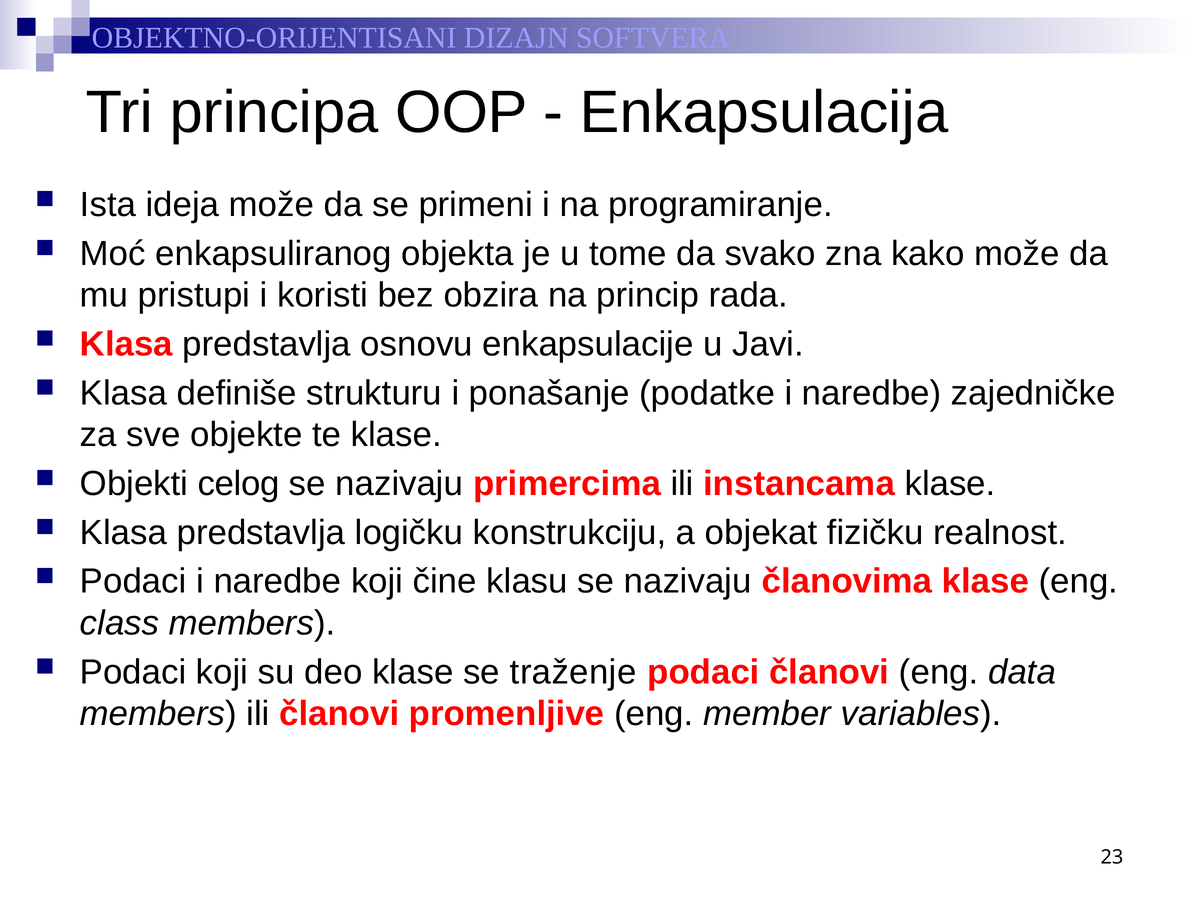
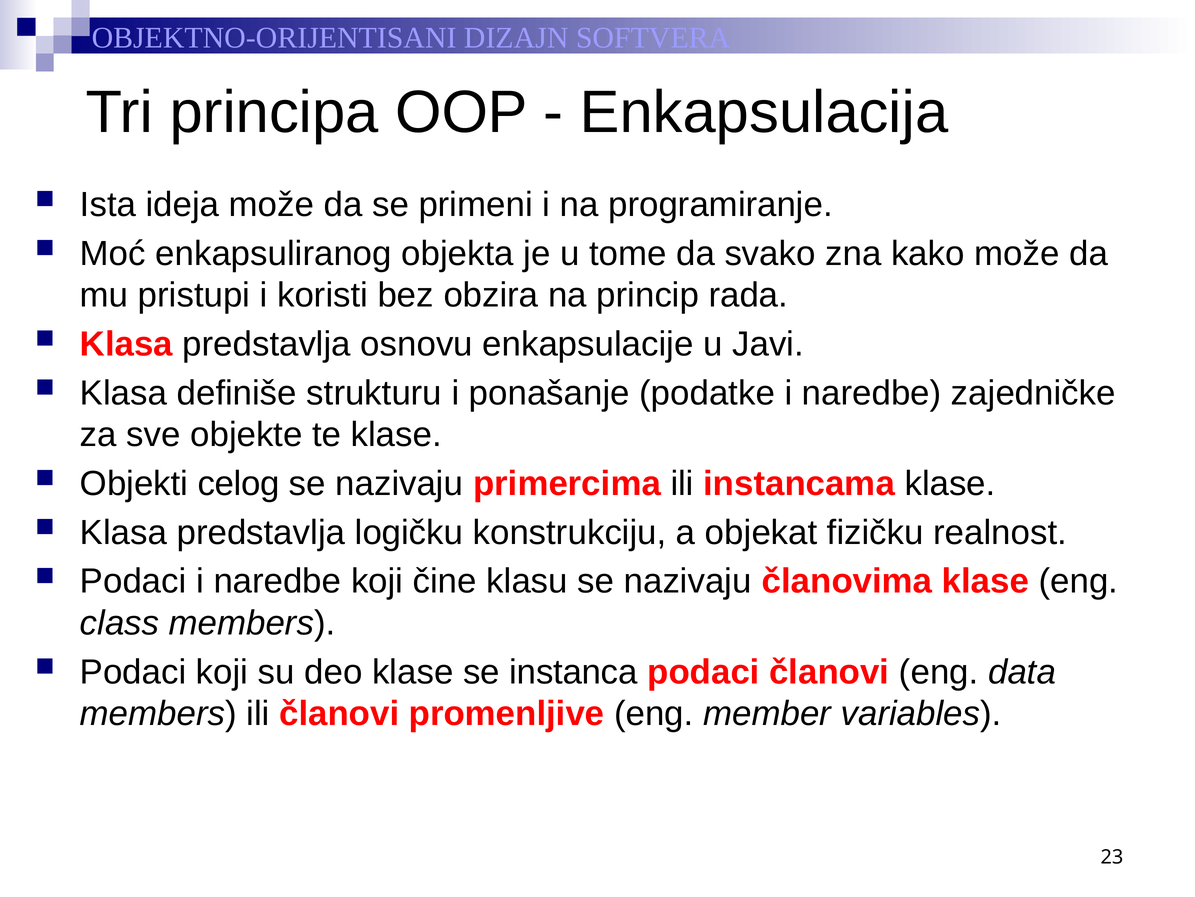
traženje: traženje -> instanca
